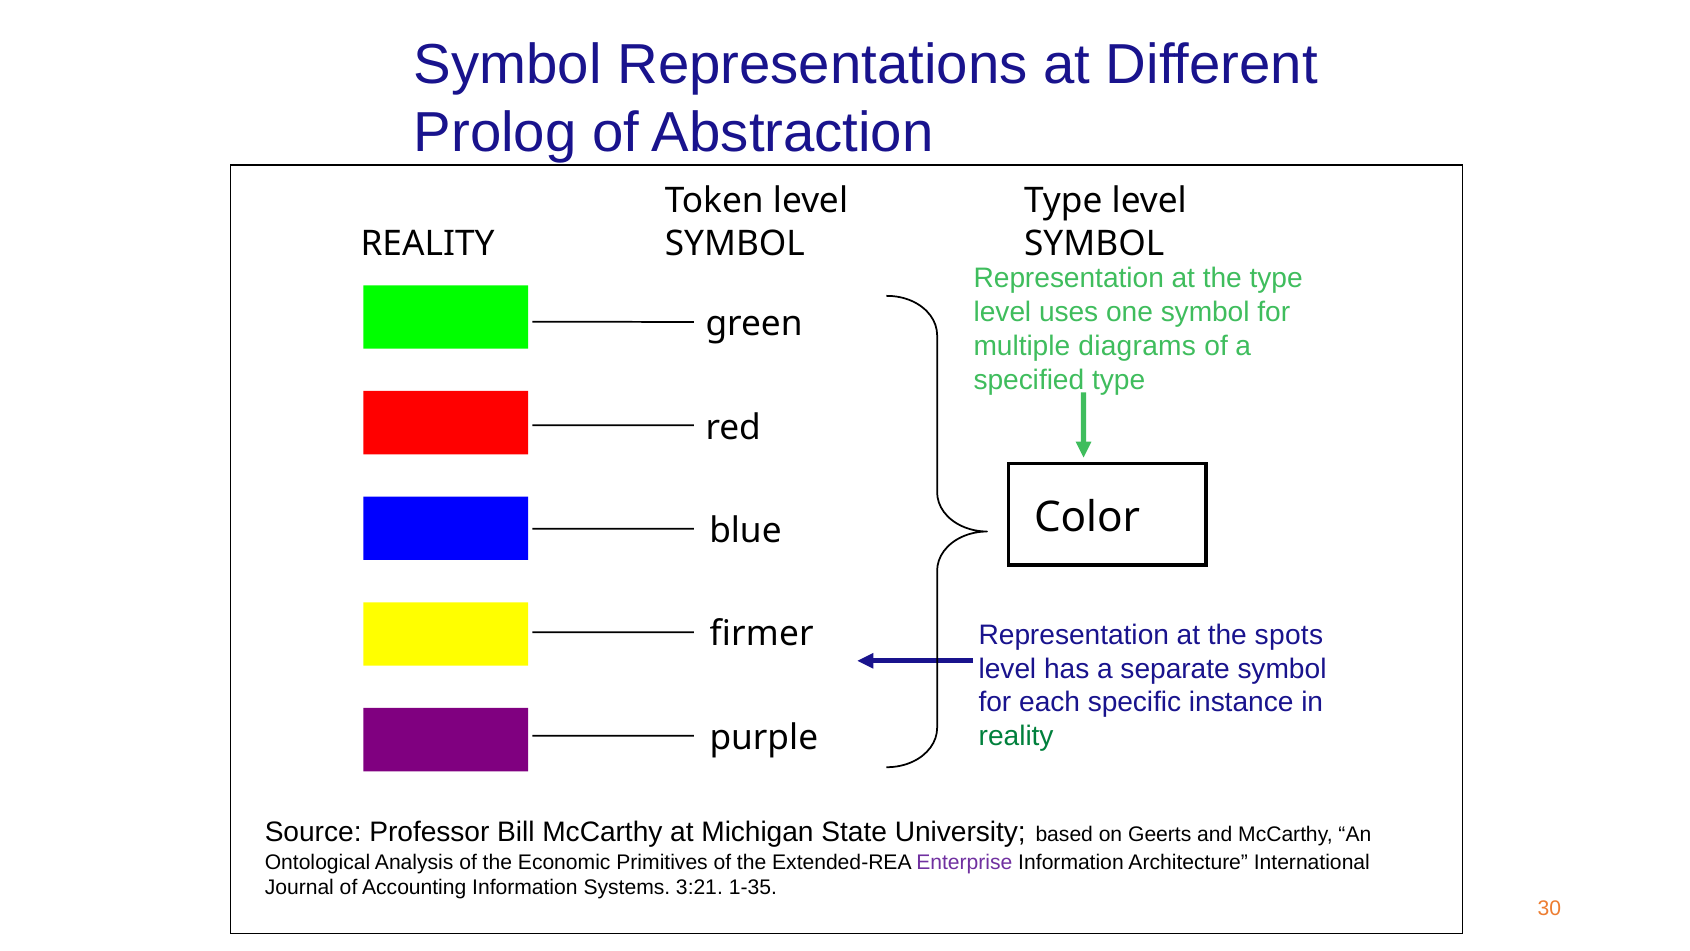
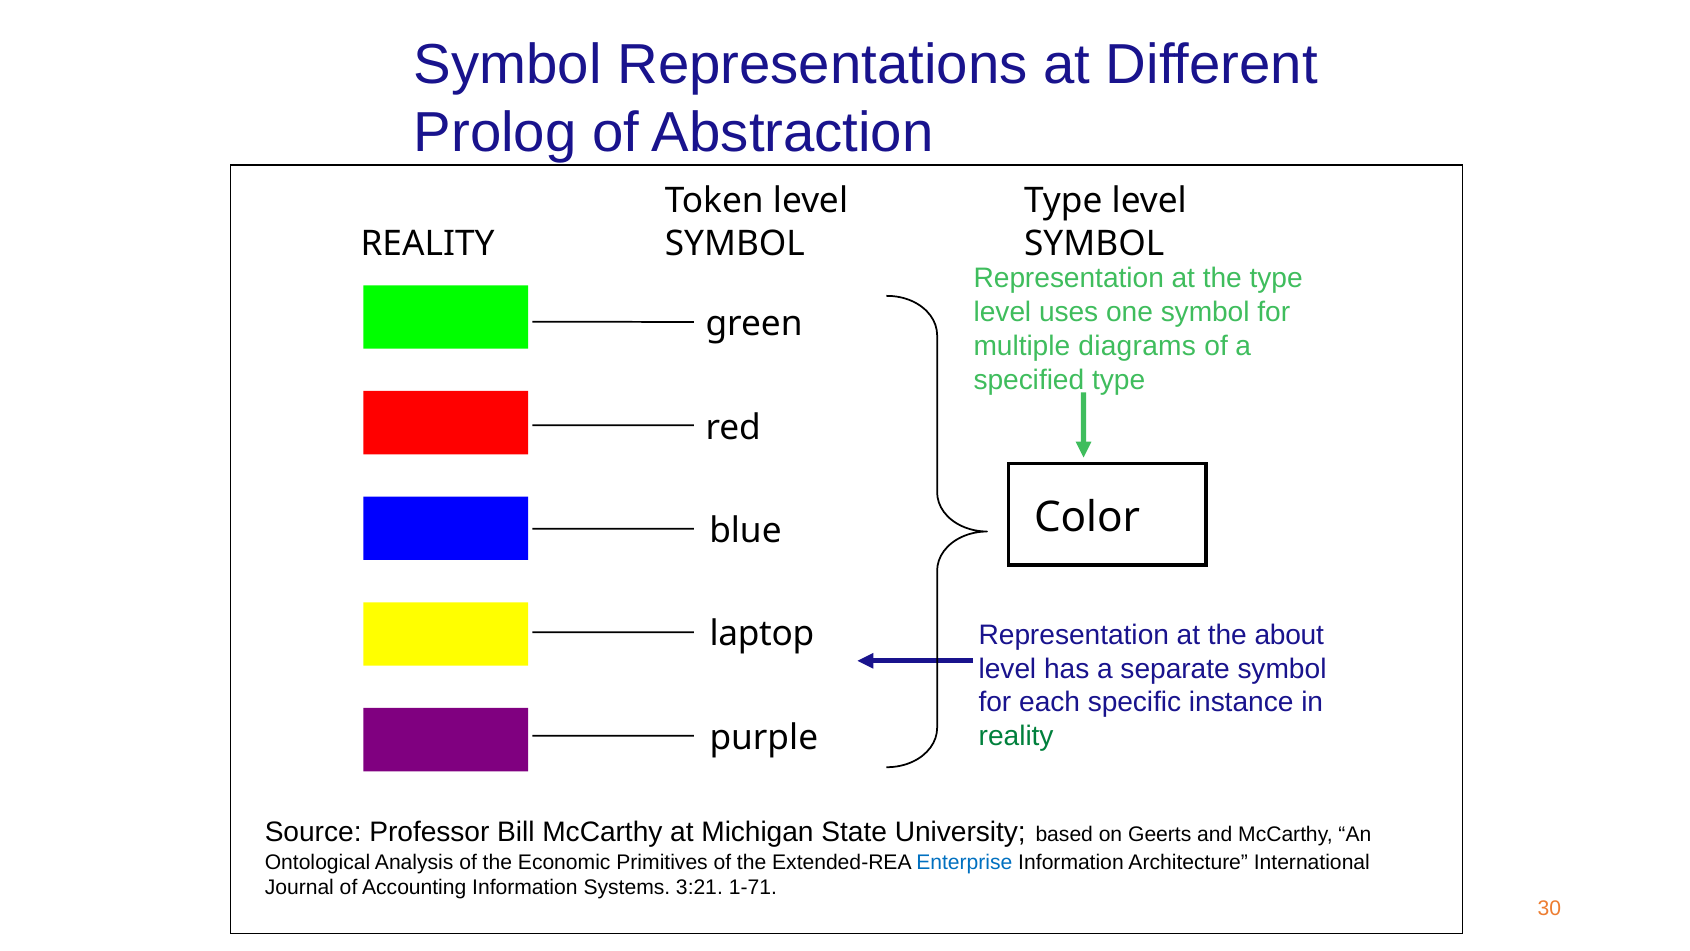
spots: spots -> about
firmer: firmer -> laptop
Enterprise colour: purple -> blue
1-35: 1-35 -> 1-71
